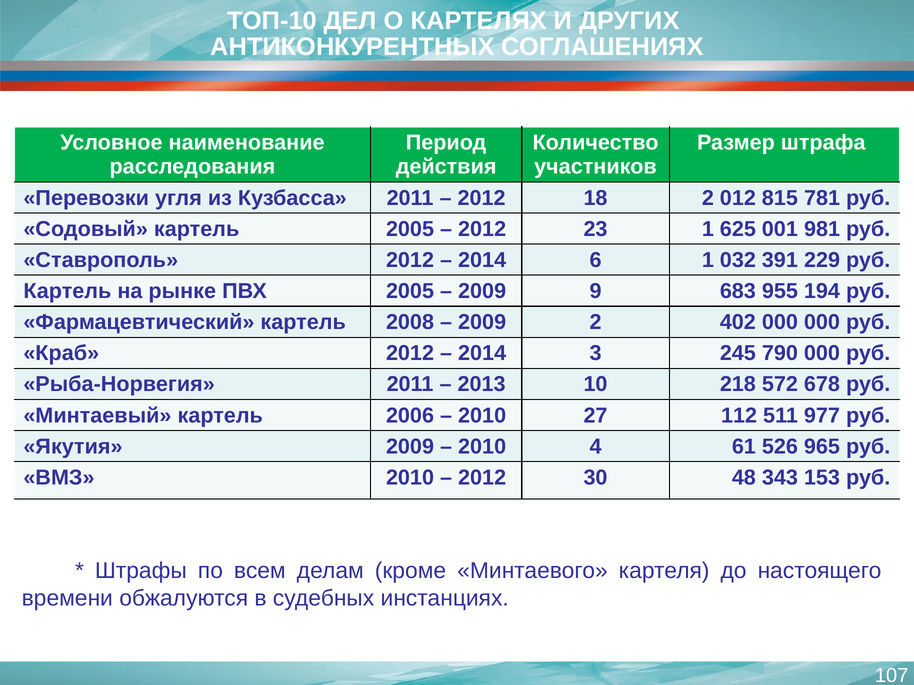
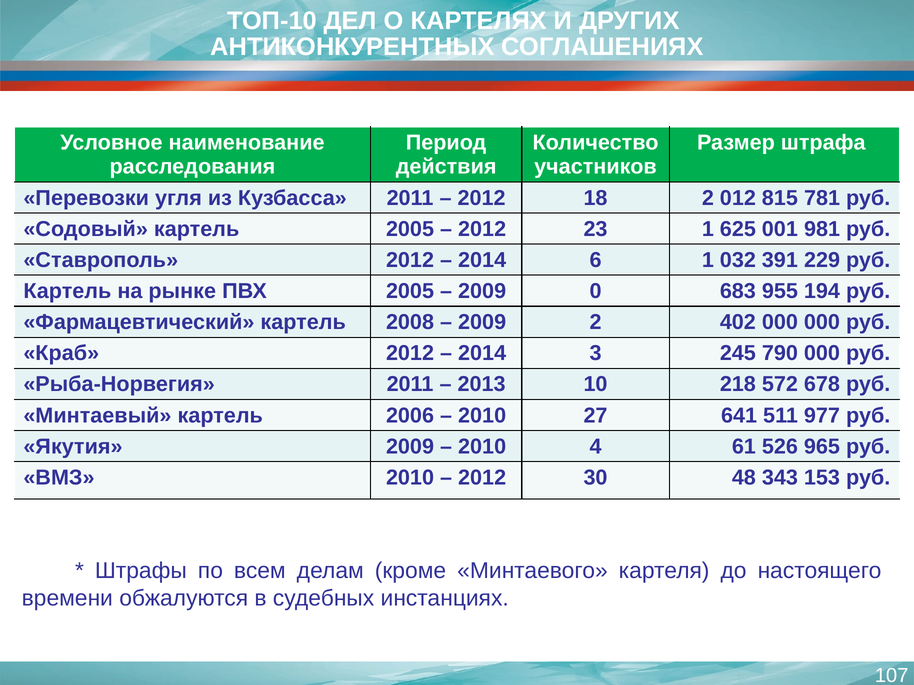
9: 9 -> 0
112: 112 -> 641
